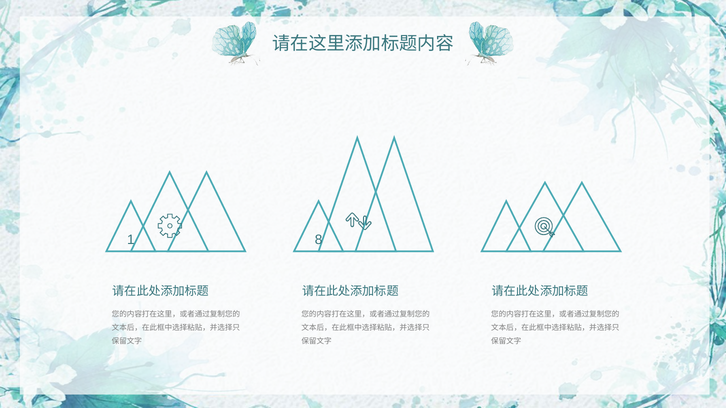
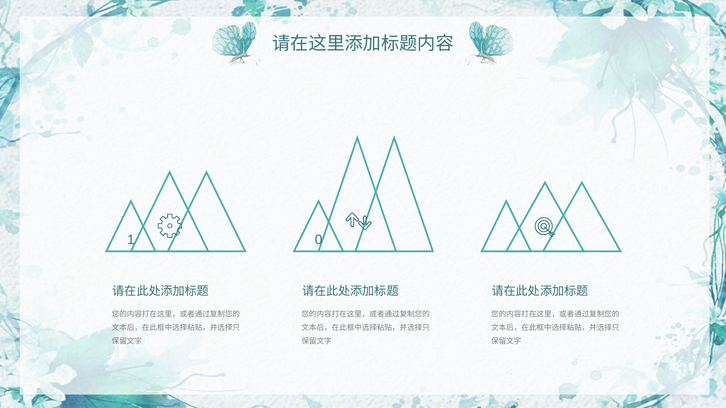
8: 8 -> 0
